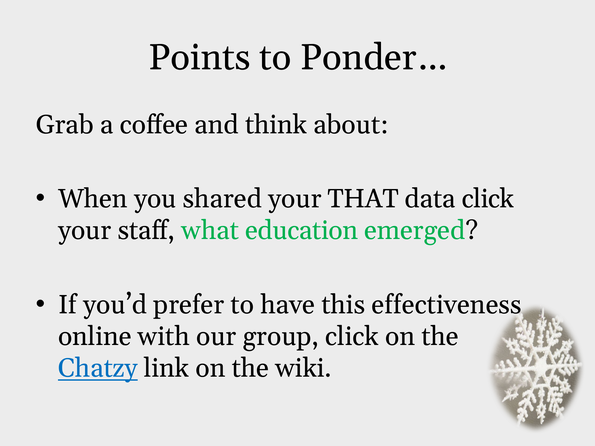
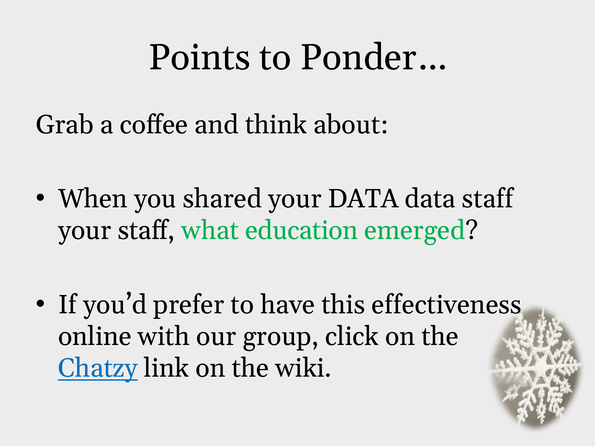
your THAT: THAT -> DATA
data click: click -> staff
